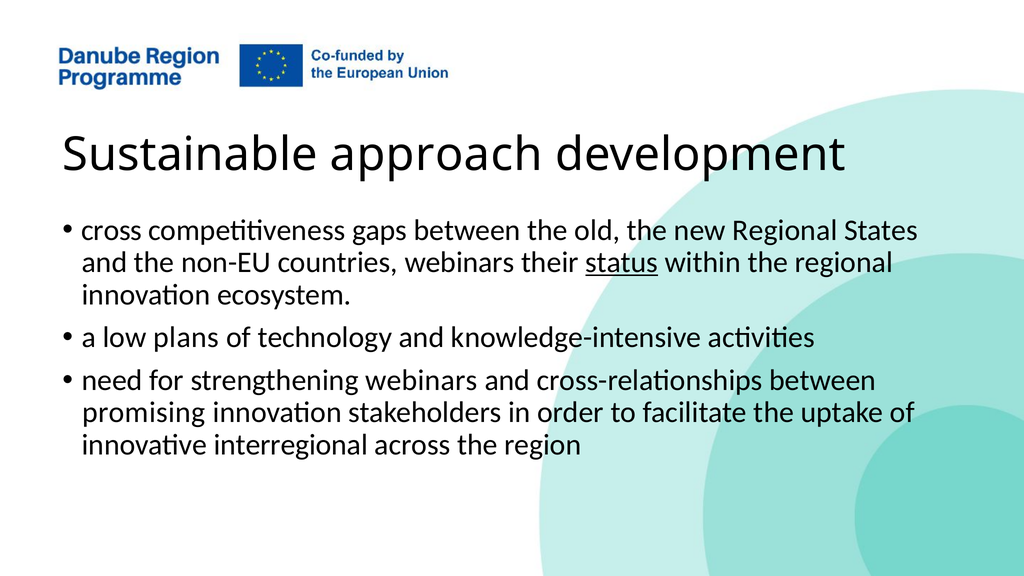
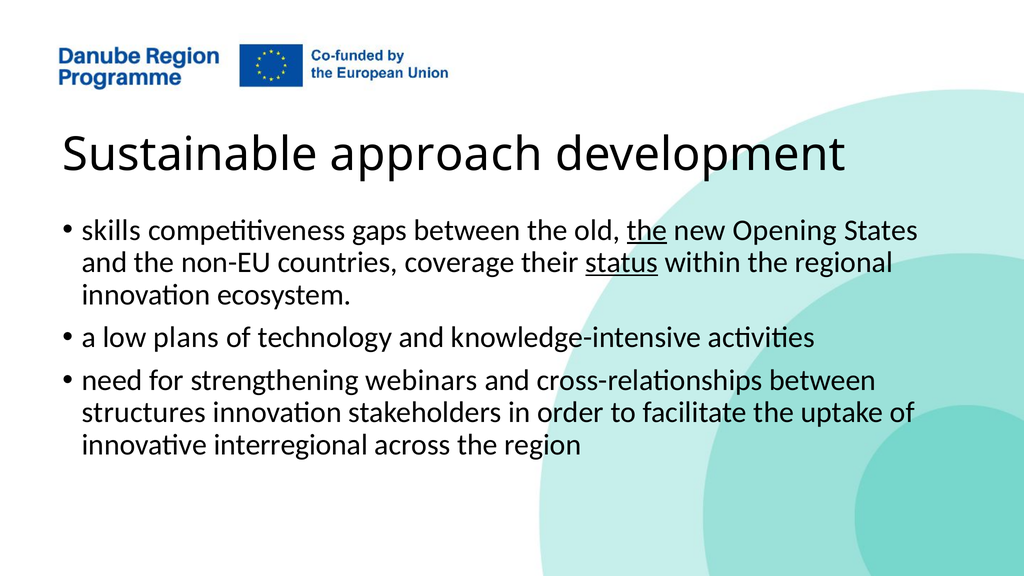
cross: cross -> skills
the at (647, 230) underline: none -> present
new Regional: Regional -> Opening
countries webinars: webinars -> coverage
promising: promising -> structures
